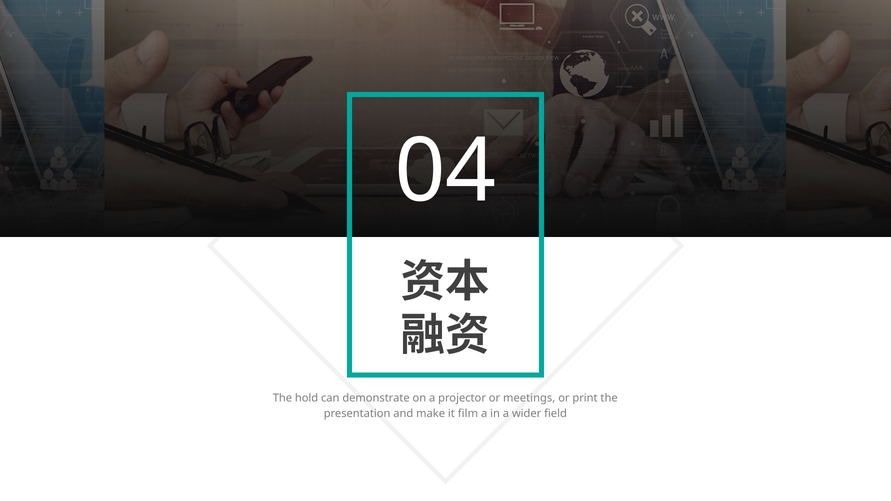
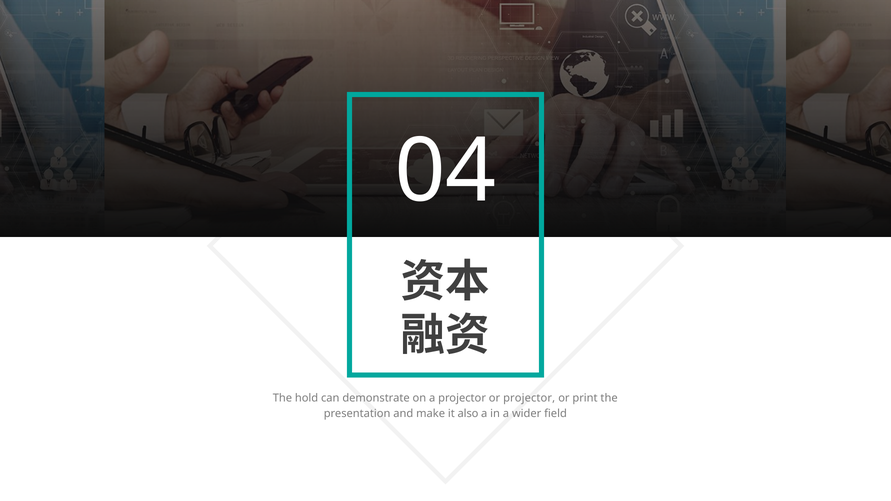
or meetings: meetings -> projector
film: film -> also
